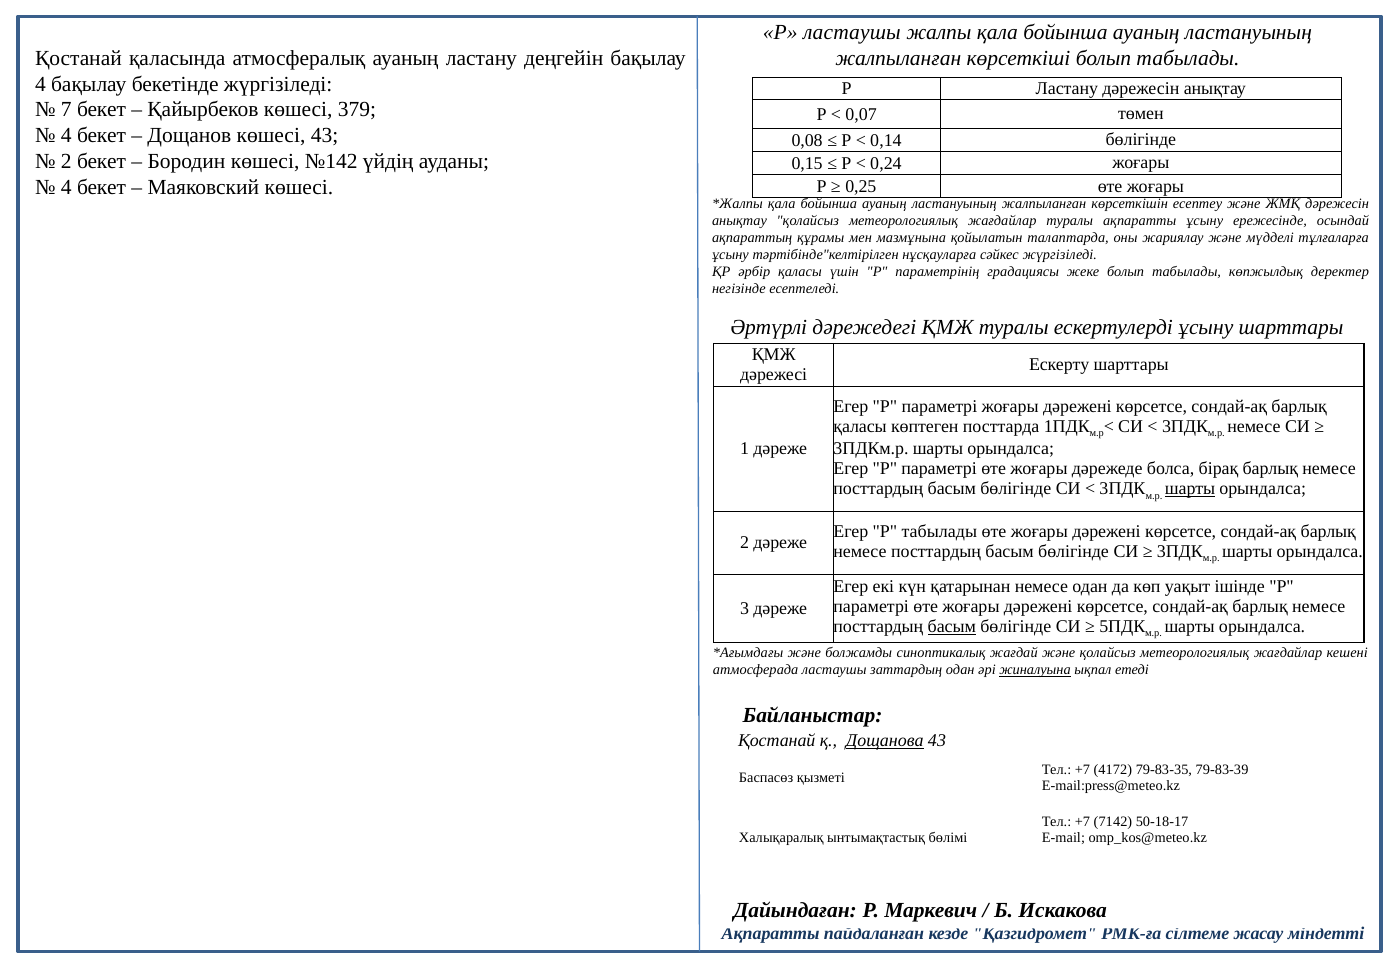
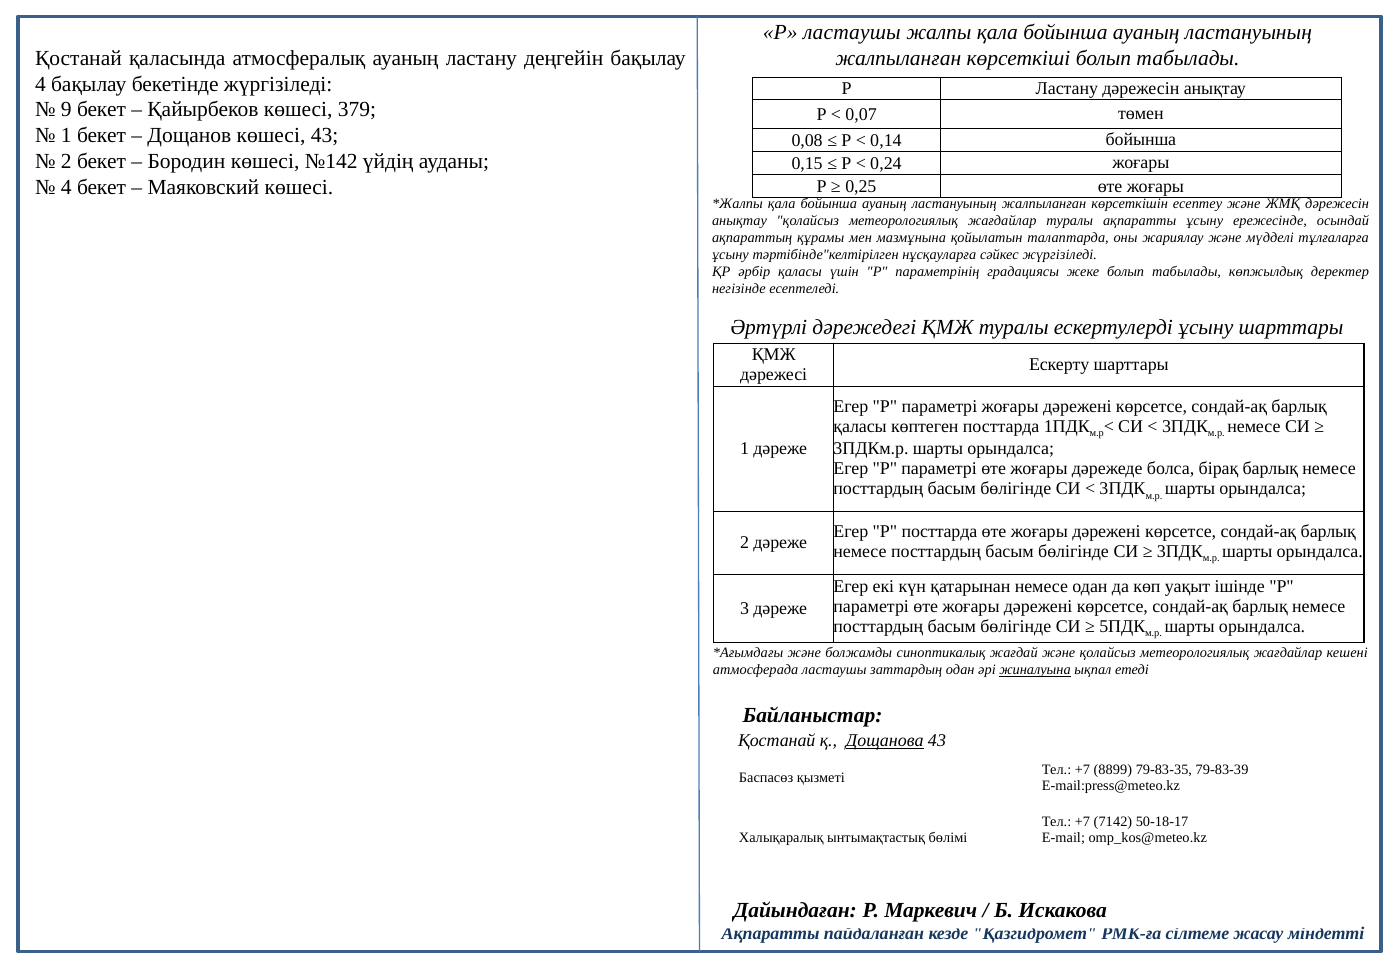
7: 7 -> 9
4 at (66, 136): 4 -> 1
0,14 бөлігінде: бөлігінде -> бойынша
шарты at (1190, 489) underline: present -> none
Р табылады: табылады -> посттарда
басым at (952, 627) underline: present -> none
4172: 4172 -> 8899
